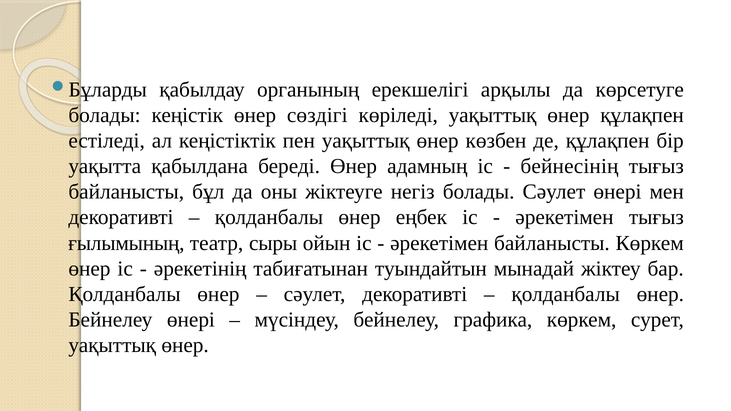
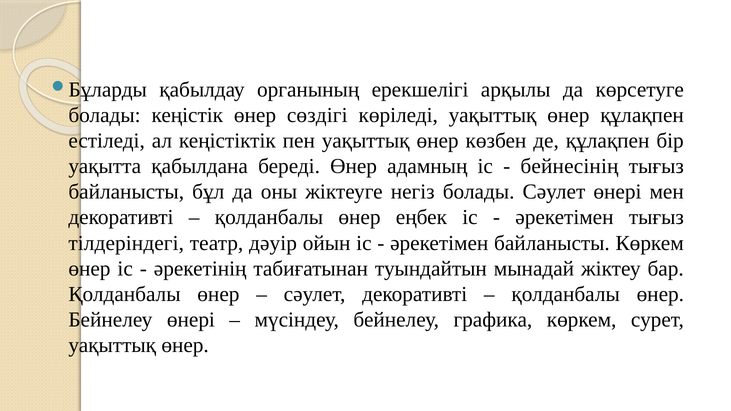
ғылымының: ғылымының -> тілдеріндегі
сыры: сыры -> дәуір
